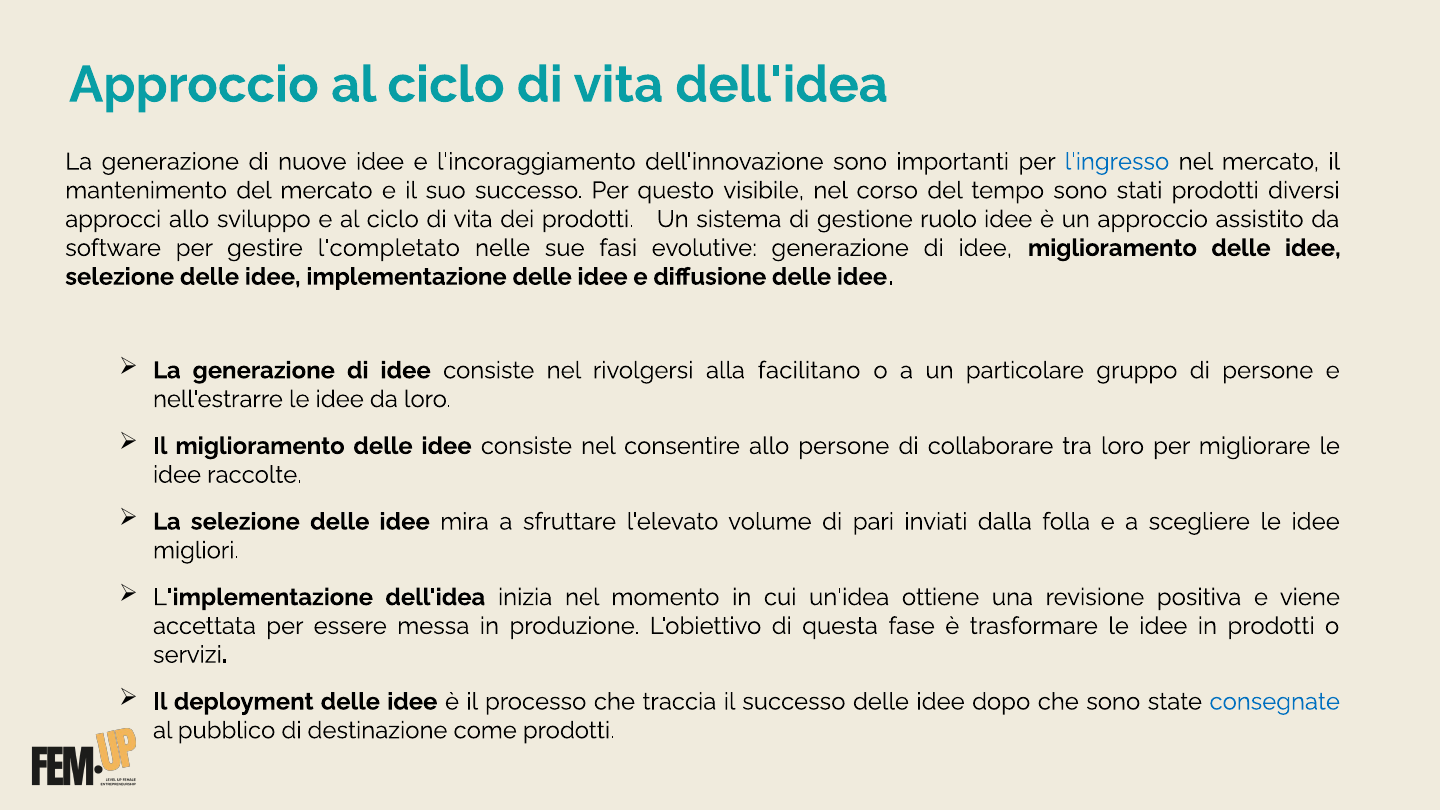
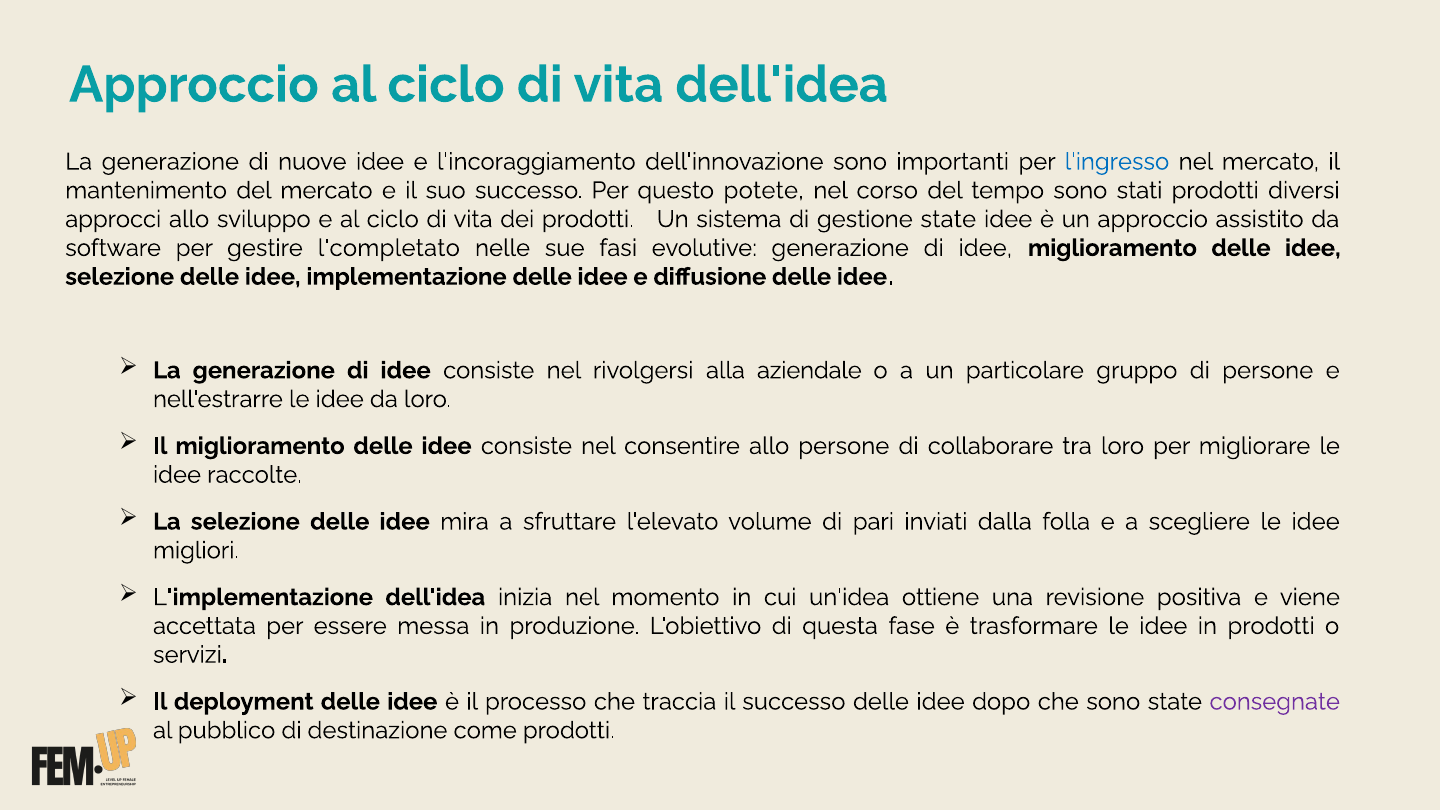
visibile: visibile -> potete
gestione ruolo: ruolo -> state
facilitano: facilitano -> aziendale
consegnate colour: blue -> purple
